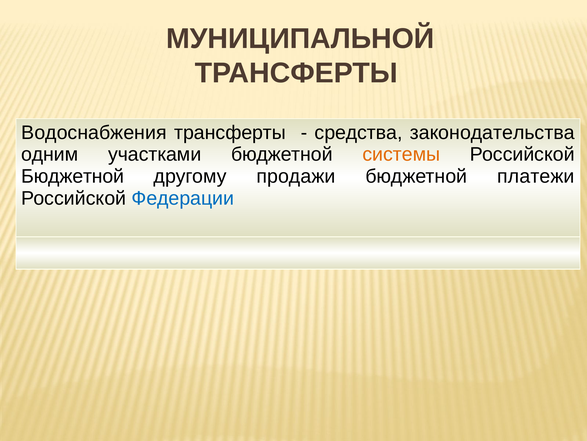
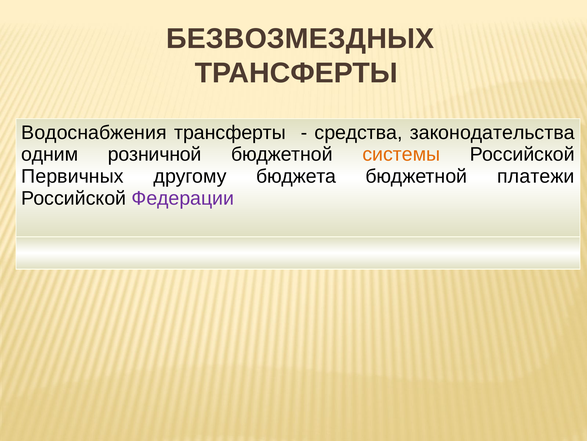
МУНИЦИПАЛЬНОЙ: МУНИЦИПАЛЬНОЙ -> БЕЗВОЗМЕЗДНЫХ
участками: участками -> розничной
Бюджетной at (73, 176): Бюджетной -> Первичных
продажи: продажи -> бюджета
Федерации colour: blue -> purple
